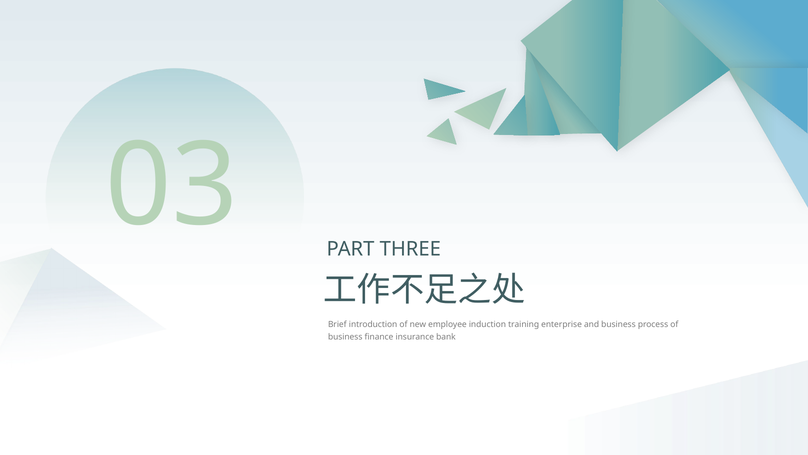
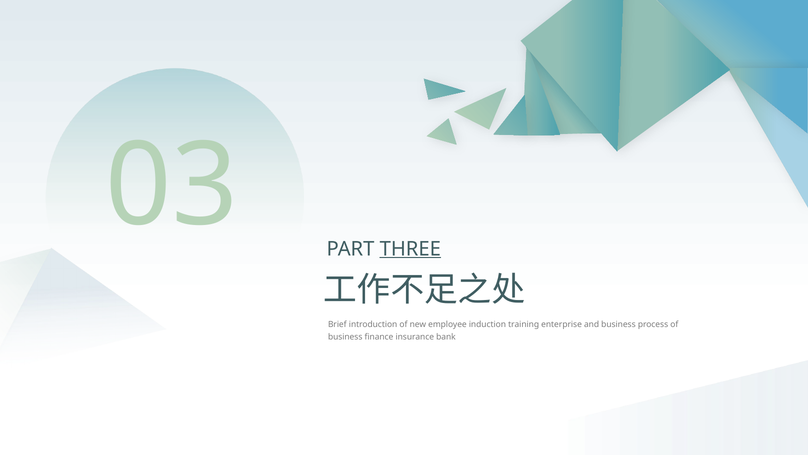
THREE underline: none -> present
